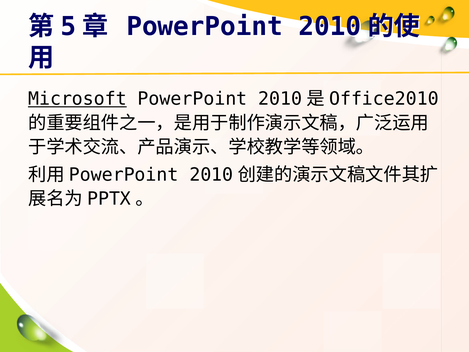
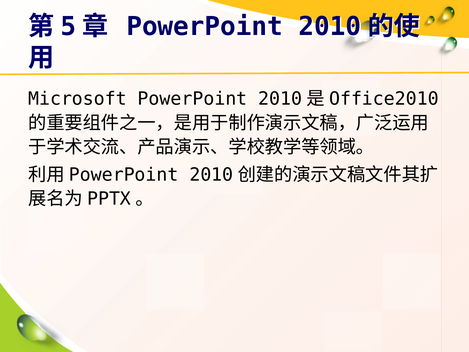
Microsoft underline: present -> none
